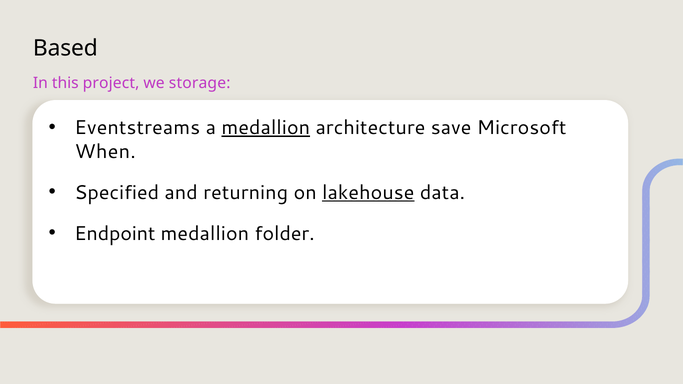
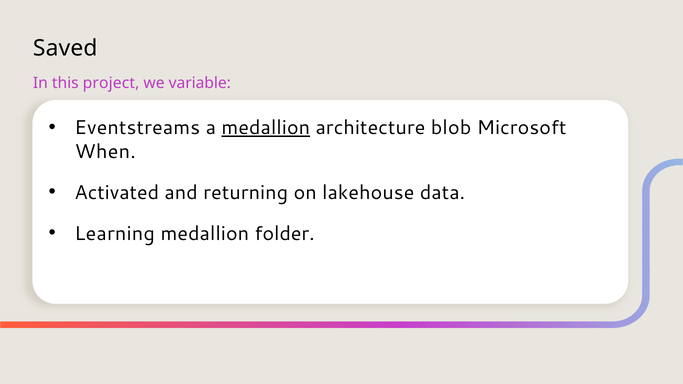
Based: Based -> Saved
storage: storage -> variable
save: save -> blob
Specified: Specified -> Activated
lakehouse underline: present -> none
Endpoint: Endpoint -> Learning
